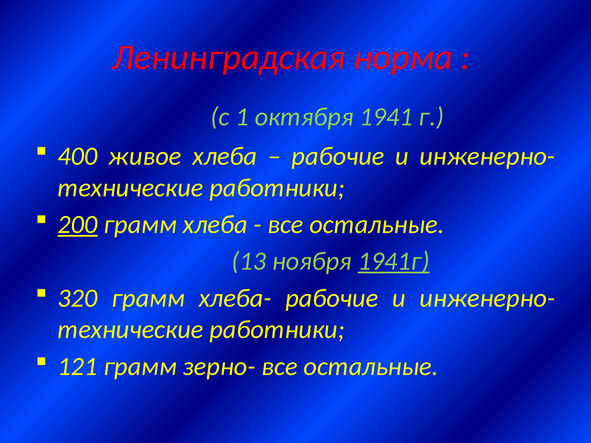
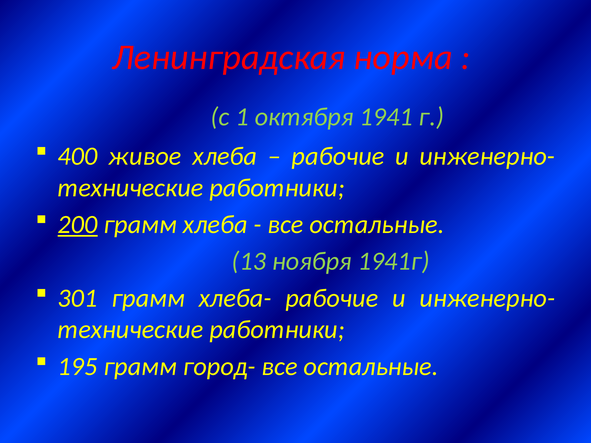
1941г underline: present -> none
320: 320 -> 301
121: 121 -> 195
зерно-: зерно- -> город-
